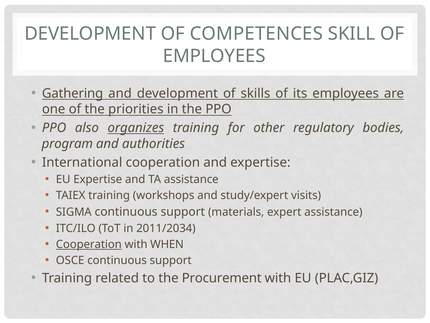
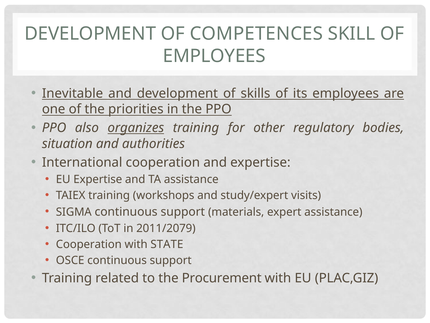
Gathering: Gathering -> Inevitable
program: program -> situation
2011/2034: 2011/2034 -> 2011/2079
Cooperation at (89, 244) underline: present -> none
WHEN: WHEN -> STATE
